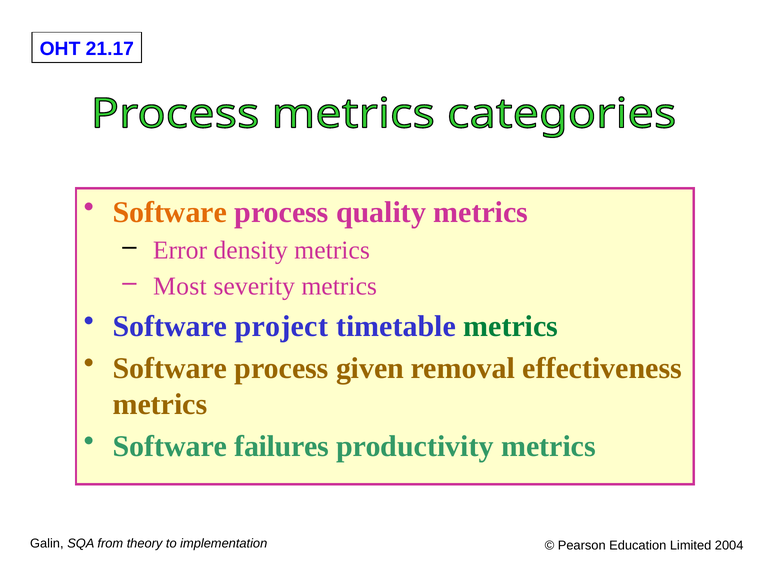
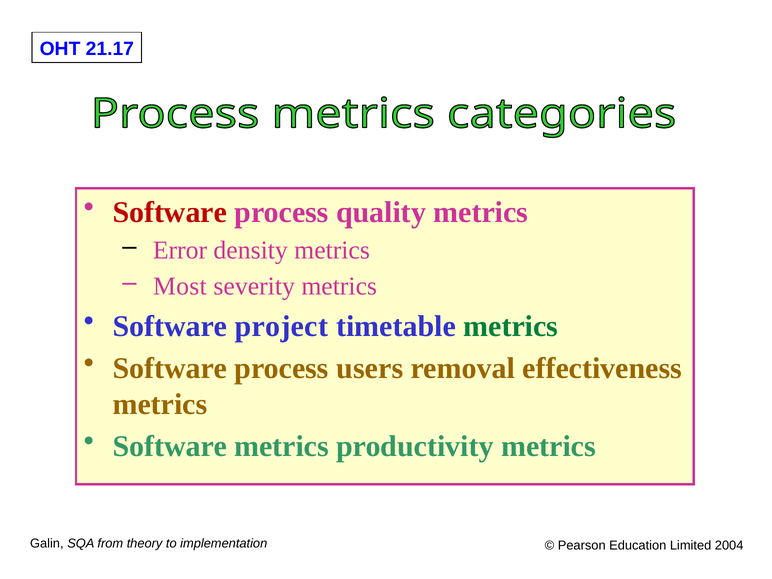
Software at (170, 212) colour: orange -> red
given: given -> users
Software failures: failures -> metrics
